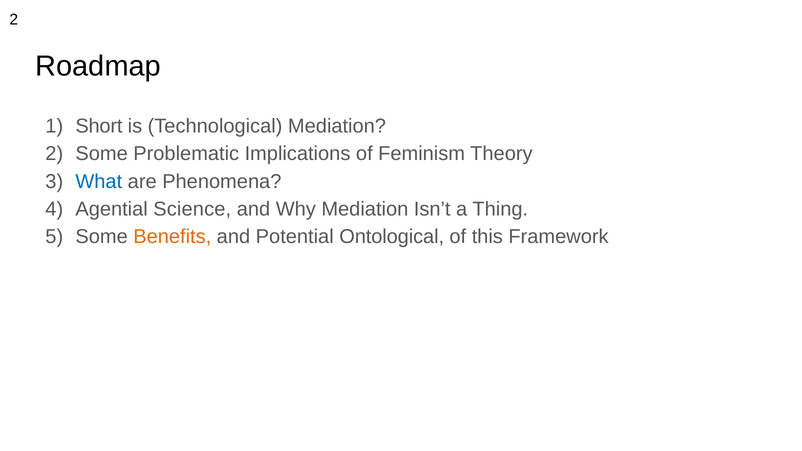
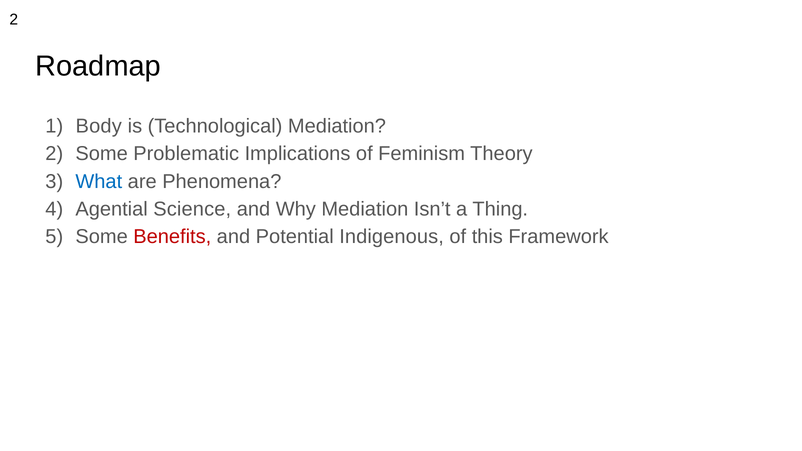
Short: Short -> Body
Benefits colour: orange -> red
Ontological: Ontological -> Indigenous
